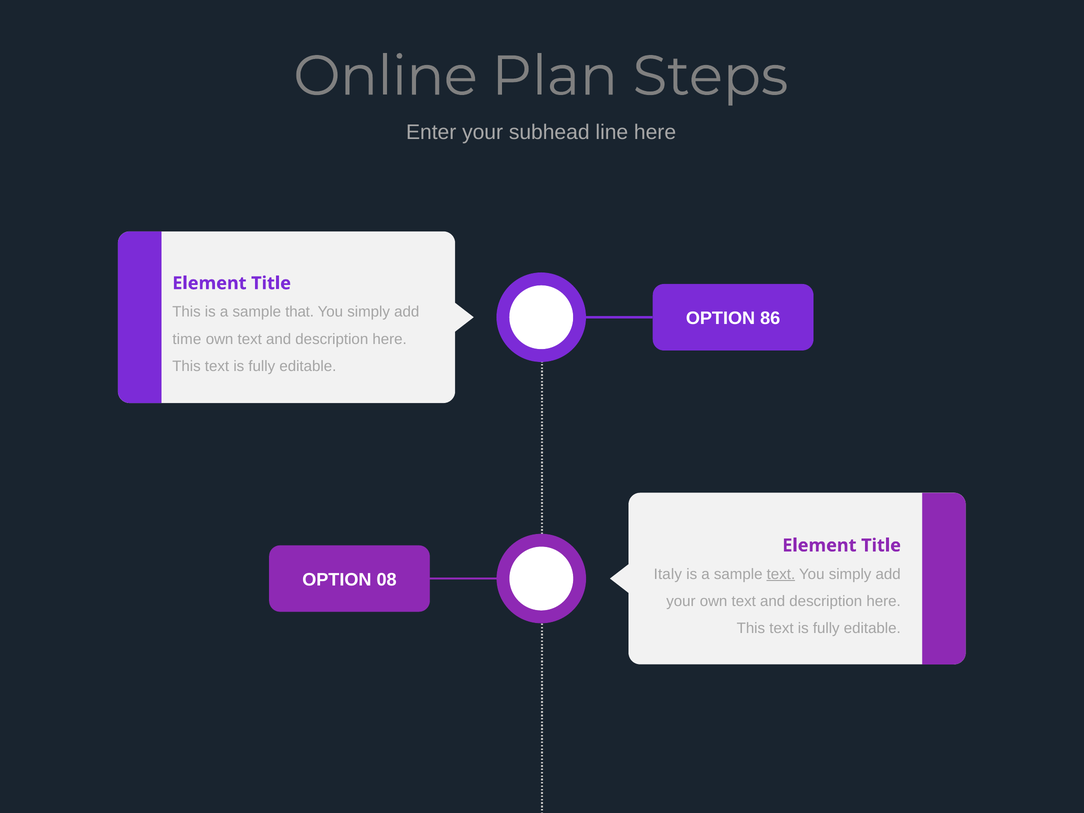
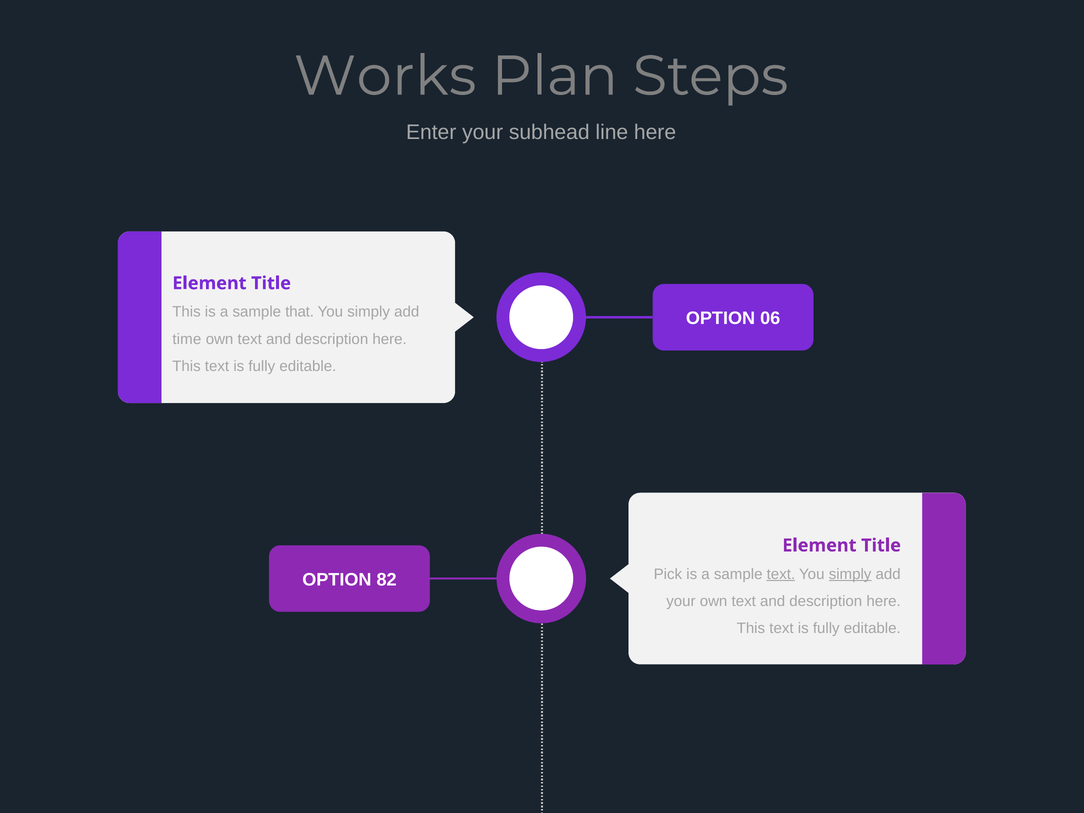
Online: Online -> Works
86: 86 -> 06
Italy: Italy -> Pick
simply at (850, 574) underline: none -> present
08: 08 -> 82
